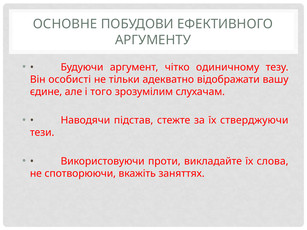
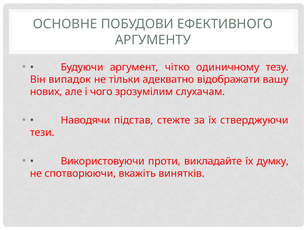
особисті: особисті -> випадок
єдине: єдине -> нових
того: того -> чого
слова: слова -> думку
заняттях: заняттях -> винятків
